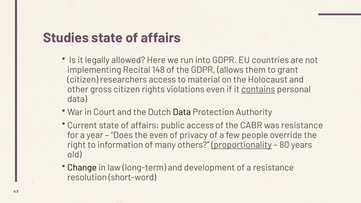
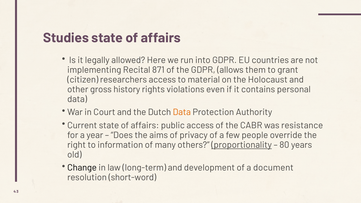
148: 148 -> 871
gross citizen: citizen -> history
contains underline: present -> none
Data at (182, 112) colour: black -> orange
the even: even -> aims
a resistance: resistance -> document
